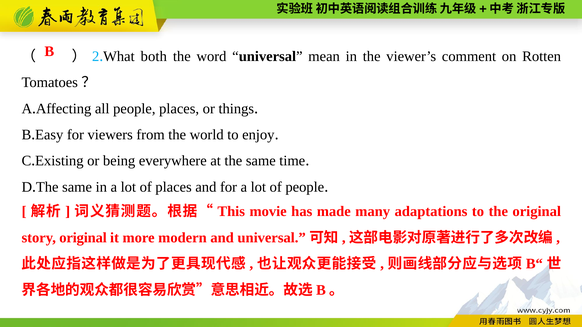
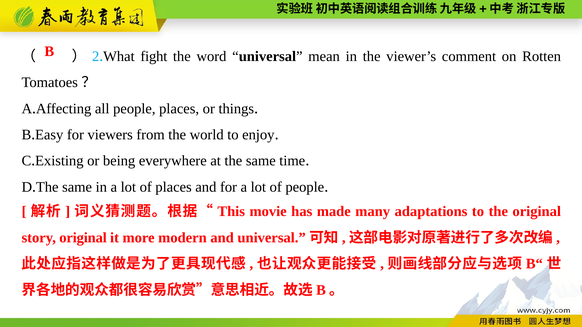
both: both -> fight
